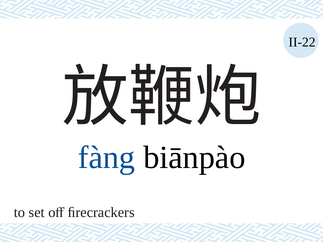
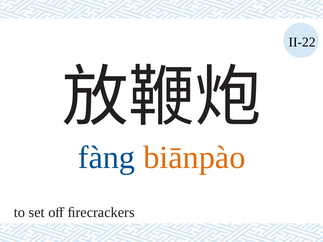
biānpào colour: black -> orange
